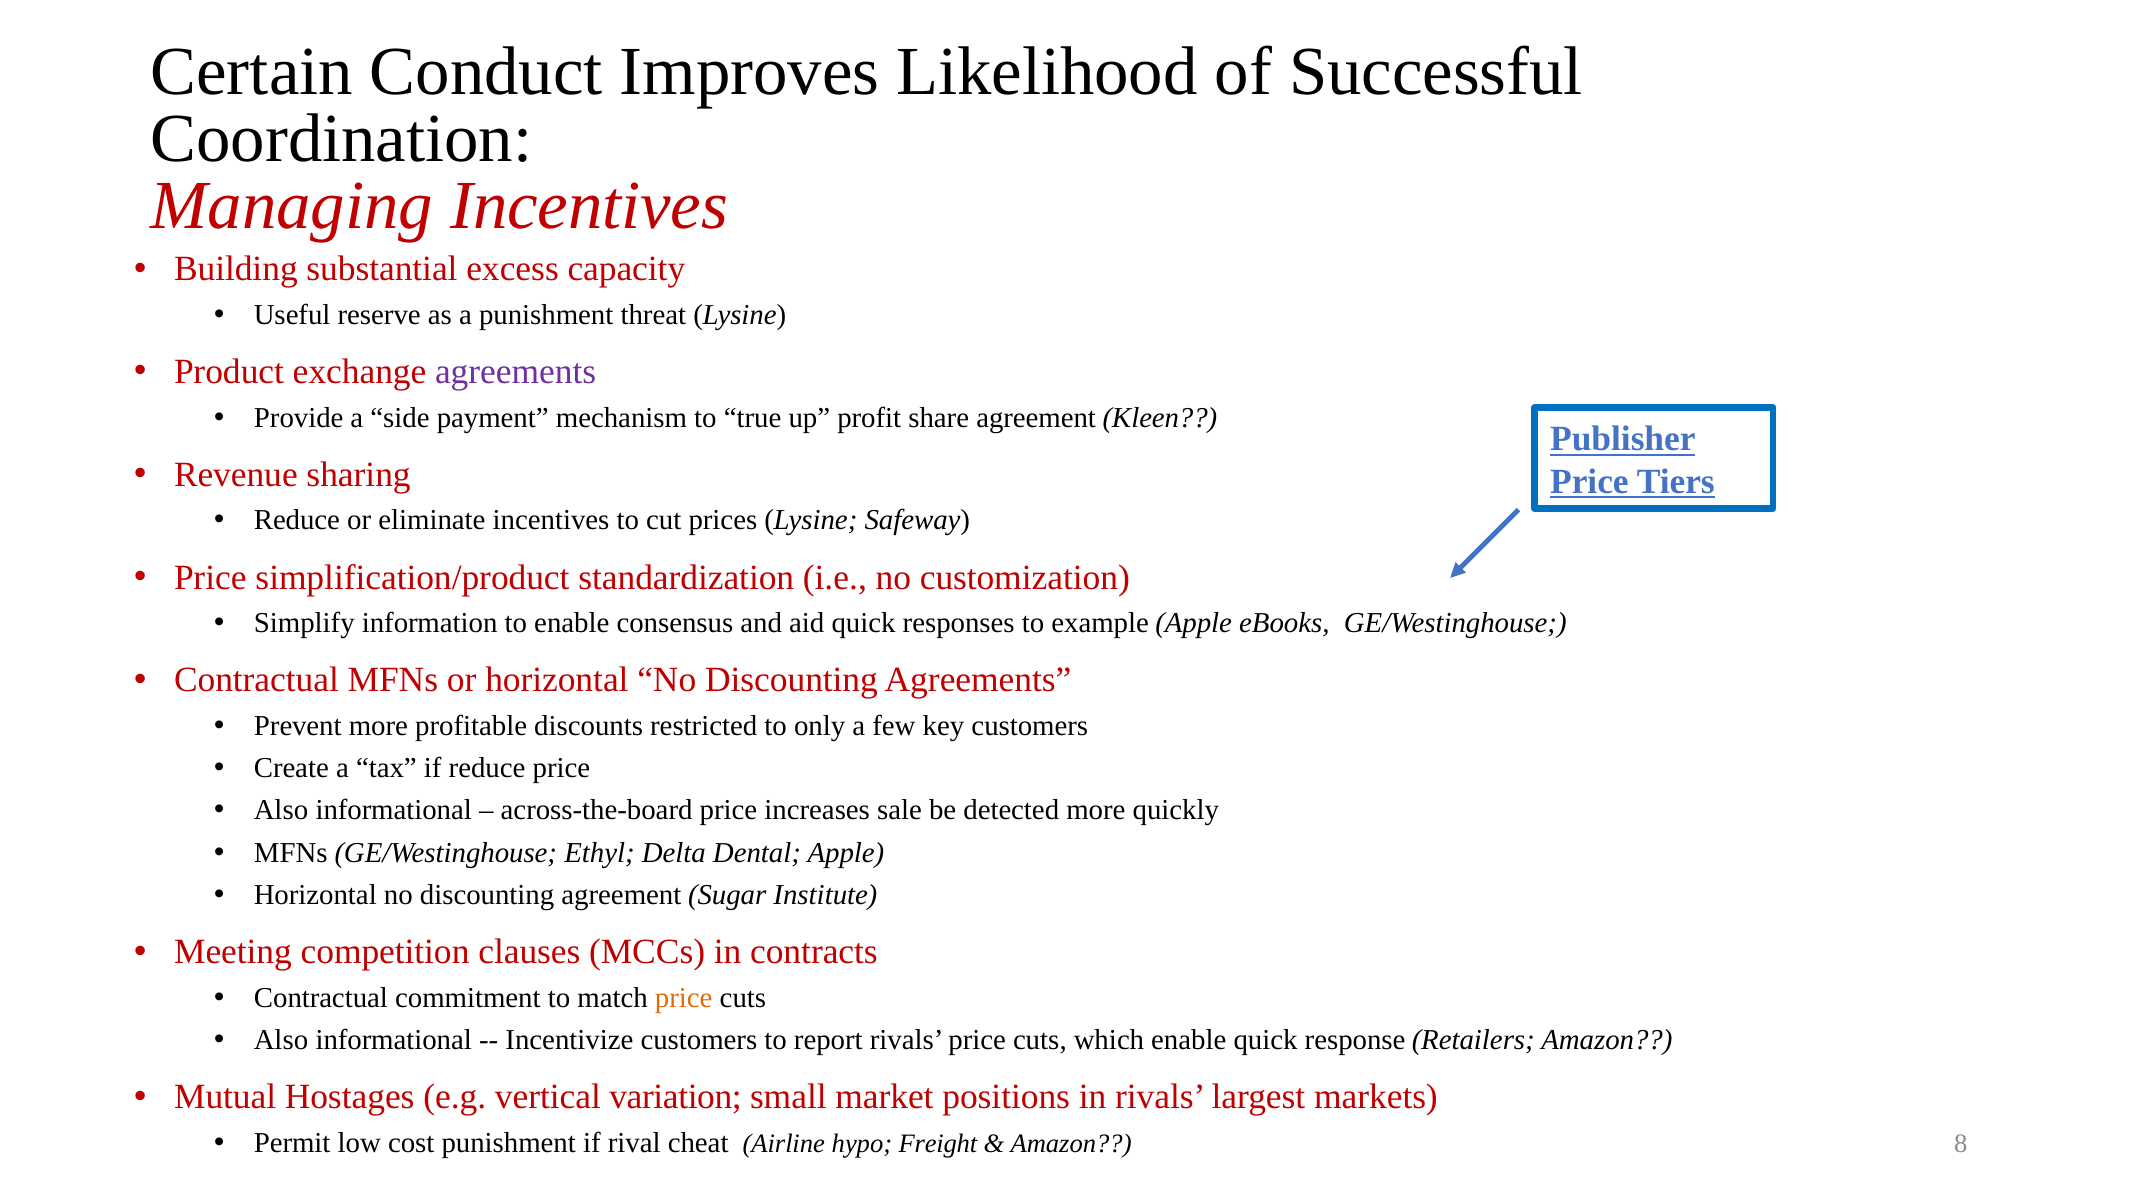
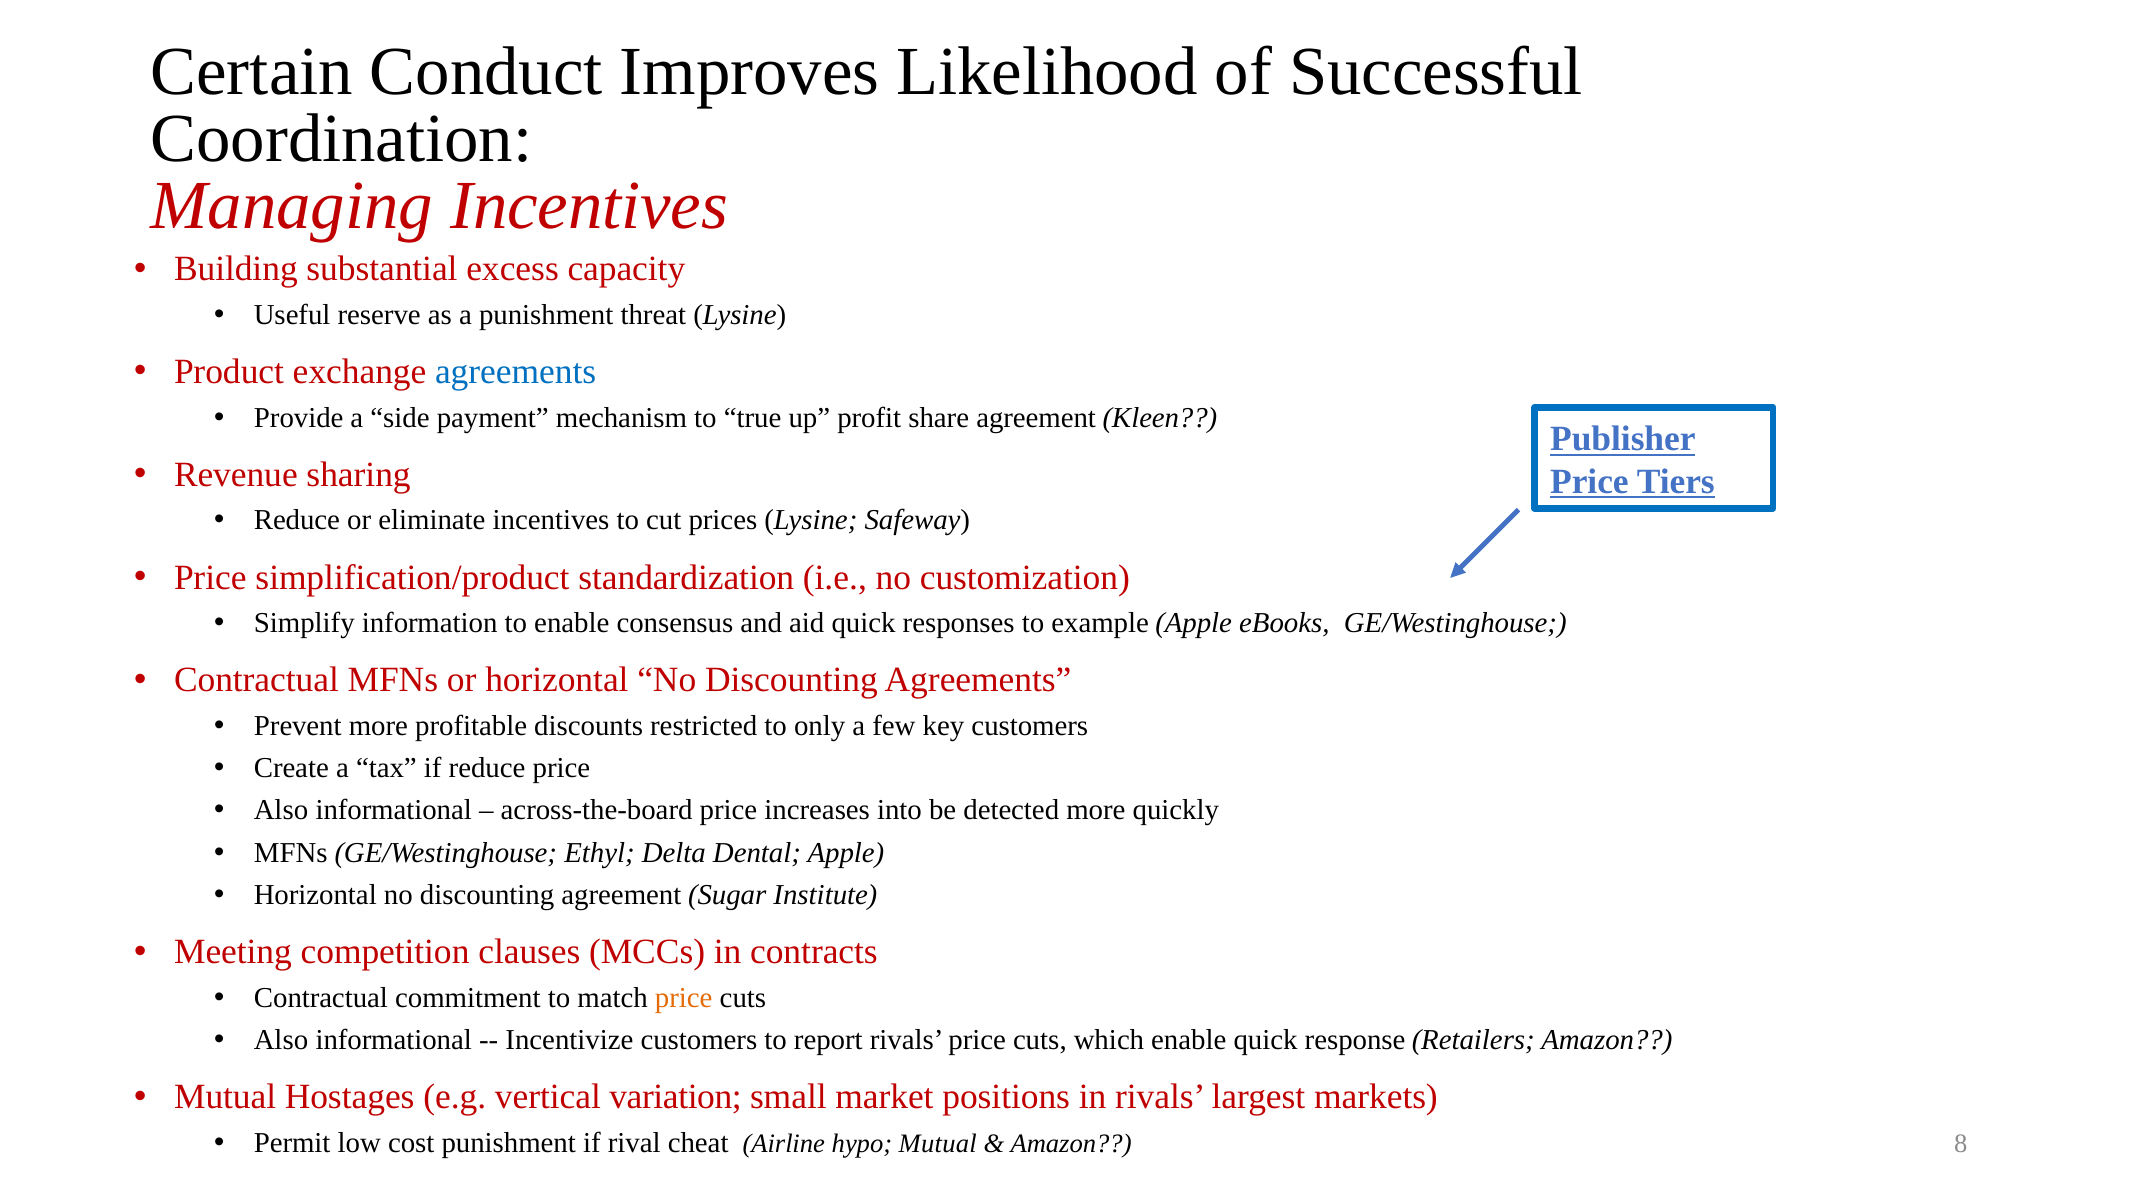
agreements at (516, 372) colour: purple -> blue
sale: sale -> into
hypo Freight: Freight -> Mutual
